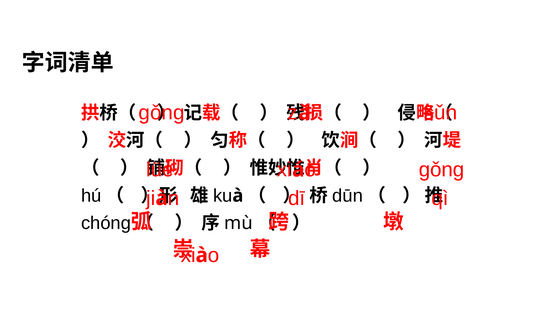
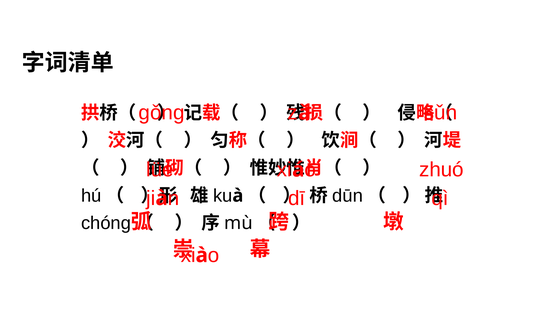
ɡǒnɡ at (442, 170): ɡǒnɡ -> zhuó
